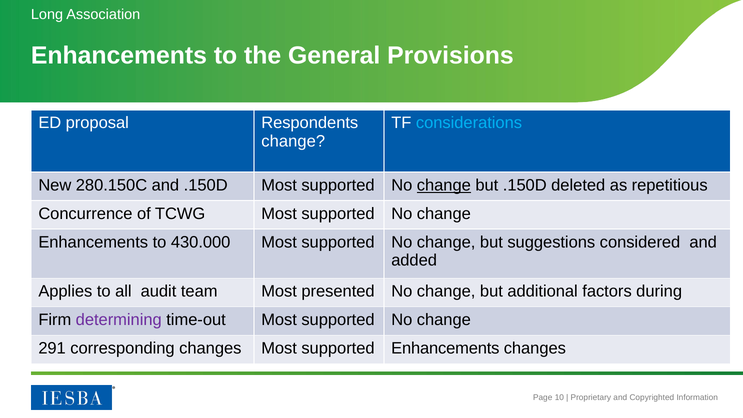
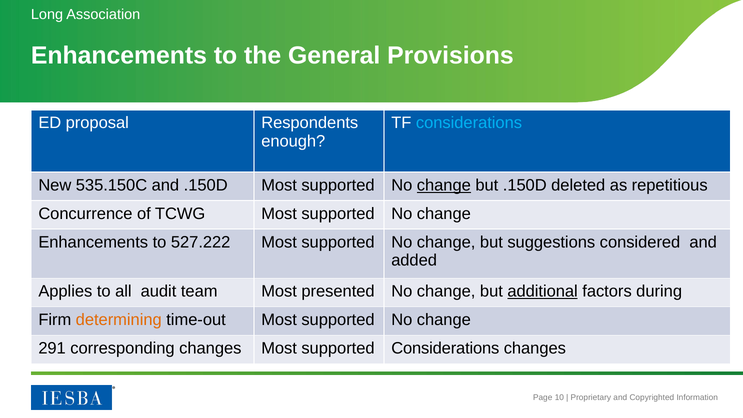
change at (293, 141): change -> enough
280.150C: 280.150C -> 535.150C
430.000: 430.000 -> 527.222
additional underline: none -> present
determining colour: purple -> orange
supported Enhancements: Enhancements -> Considerations
